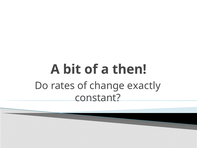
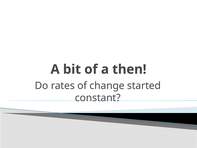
exactly: exactly -> started
